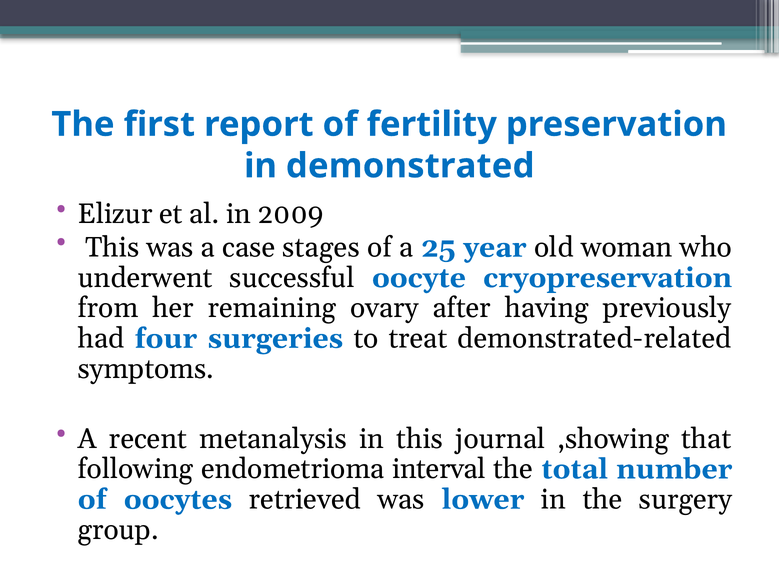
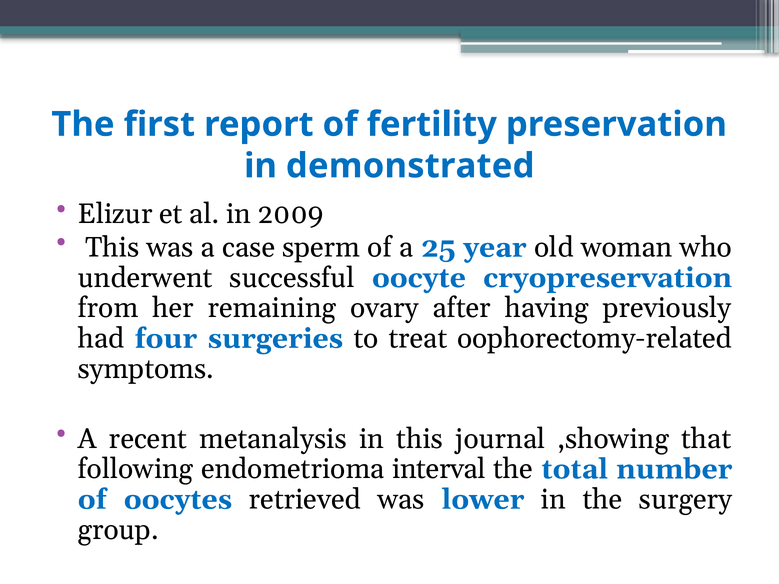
stages: stages -> sperm
demonstrated-related: demonstrated-related -> oophorectomy-related
